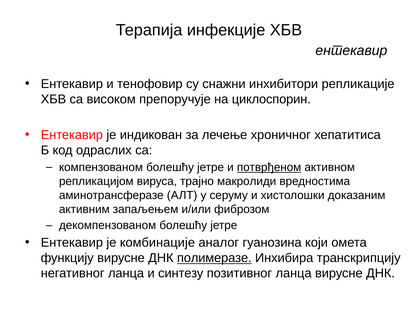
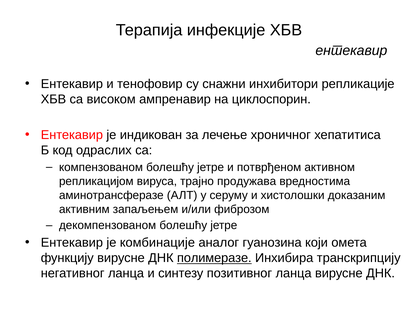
препоручује: препоручује -> ампренавир
потврђеном underline: present -> none
макролиди: макролиди -> продужава
